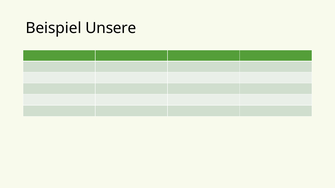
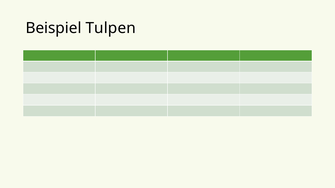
Unsere: Unsere -> Tulpen
